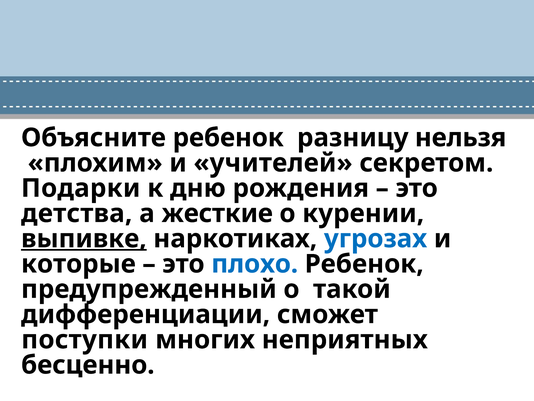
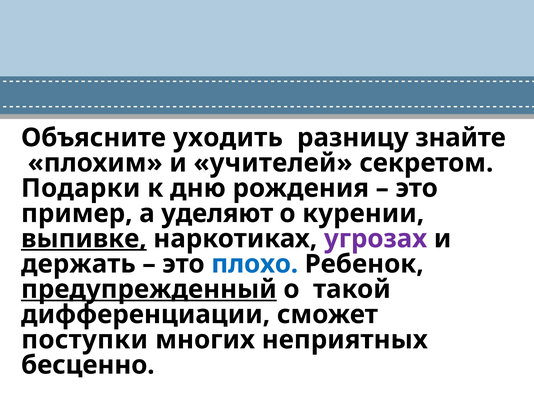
Объясните ребенок: ребенок -> уходить
нельзя: нельзя -> знайте
детства: детства -> пример
жесткие: жесткие -> уделяют
угрозах colour: blue -> purple
которые: которые -> держать
предупрежденный underline: none -> present
